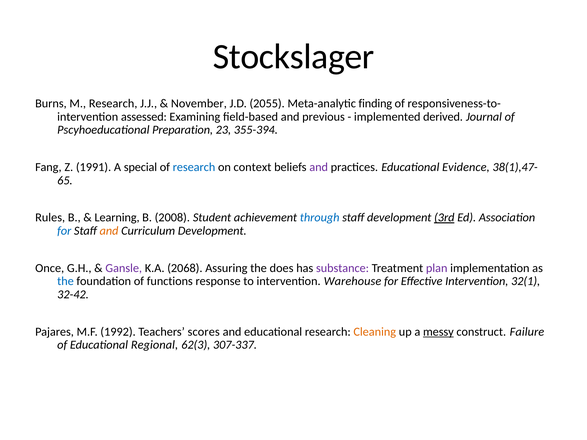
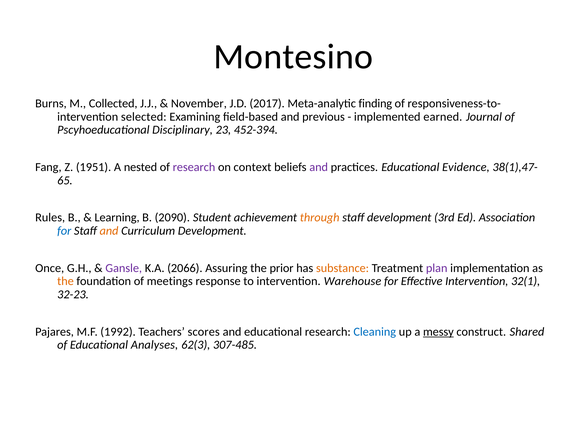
Stockslager: Stockslager -> Montesino
M Research: Research -> Collected
2055: 2055 -> 2017
assessed: assessed -> selected
derived: derived -> earned
Preparation: Preparation -> Disciplinary
355-394: 355-394 -> 452-394
1991: 1991 -> 1951
special: special -> nested
research at (194, 167) colour: blue -> purple
2008: 2008 -> 2090
through colour: blue -> orange
3rd underline: present -> none
2068: 2068 -> 2066
does: does -> prior
substance colour: purple -> orange
the at (66, 281) colour: blue -> orange
functions: functions -> meetings
32-42: 32-42 -> 32-23
Cleaning colour: orange -> blue
Failure: Failure -> Shared
Regional: Regional -> Analyses
307-337: 307-337 -> 307-485
